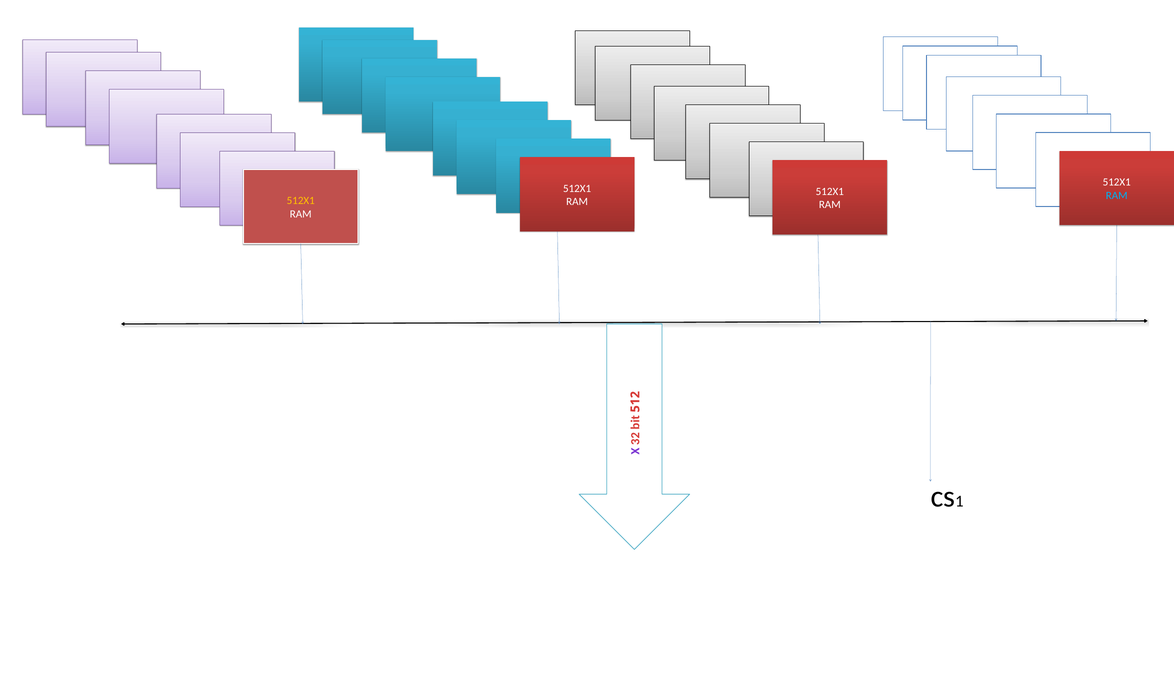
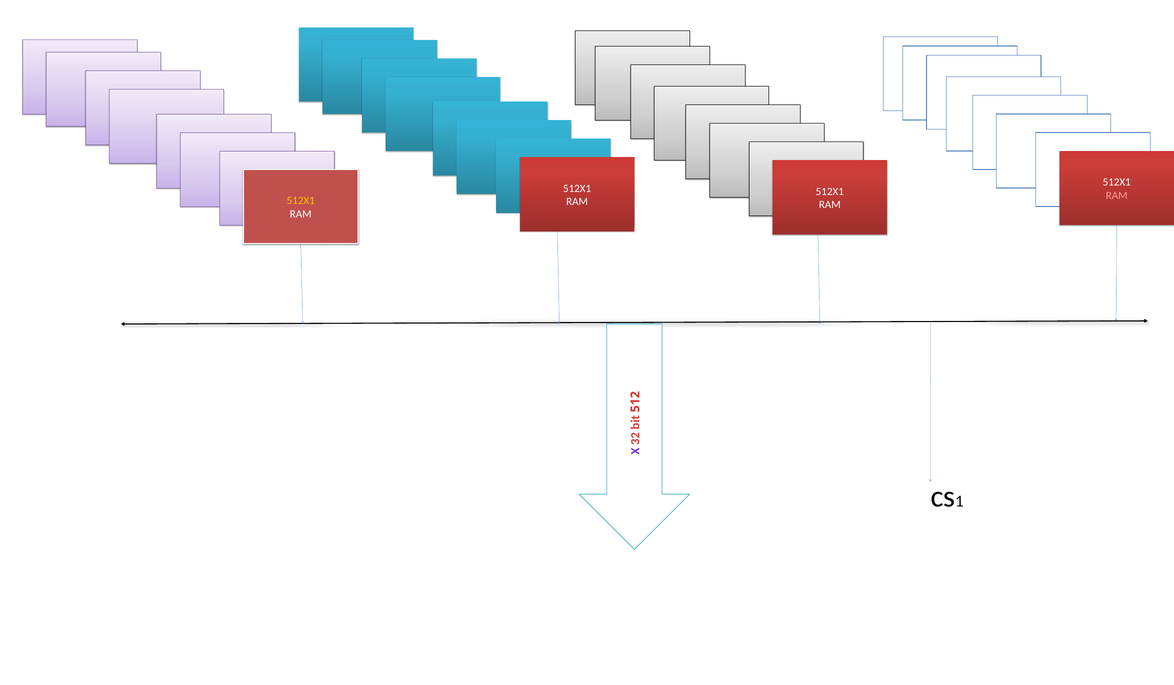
RAM at (1117, 195) colour: light blue -> pink
